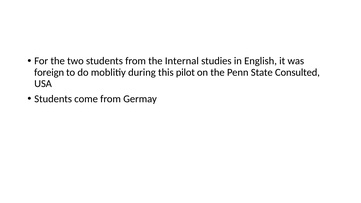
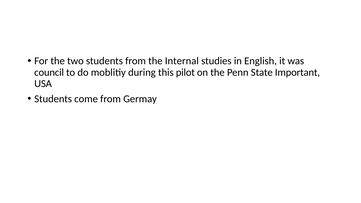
foreign: foreign -> council
Consulted: Consulted -> Important
